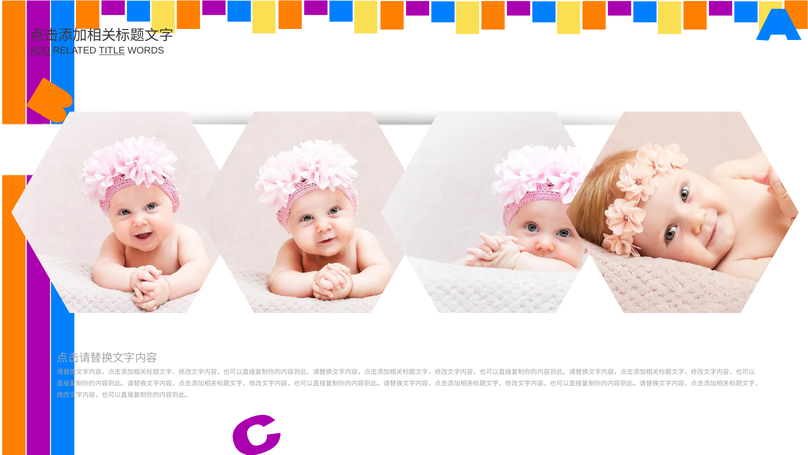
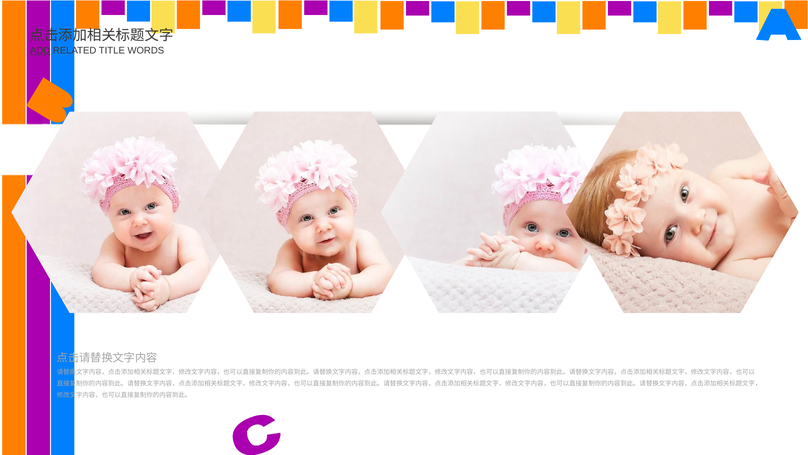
TITLE underline: present -> none
